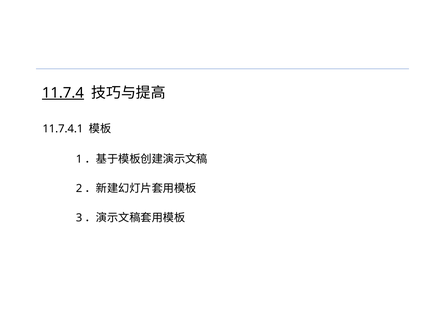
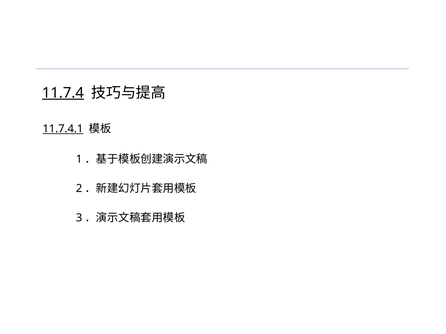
11.7.4.1 underline: none -> present
